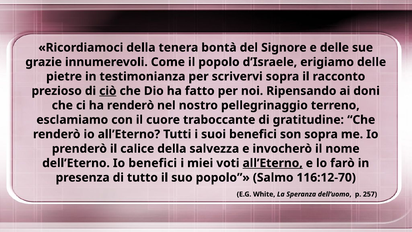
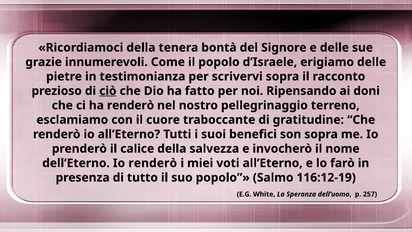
Io benefici: benefici -> renderò
all’Eterno at (273, 163) underline: present -> none
116:12-70: 116:12-70 -> 116:12-19
